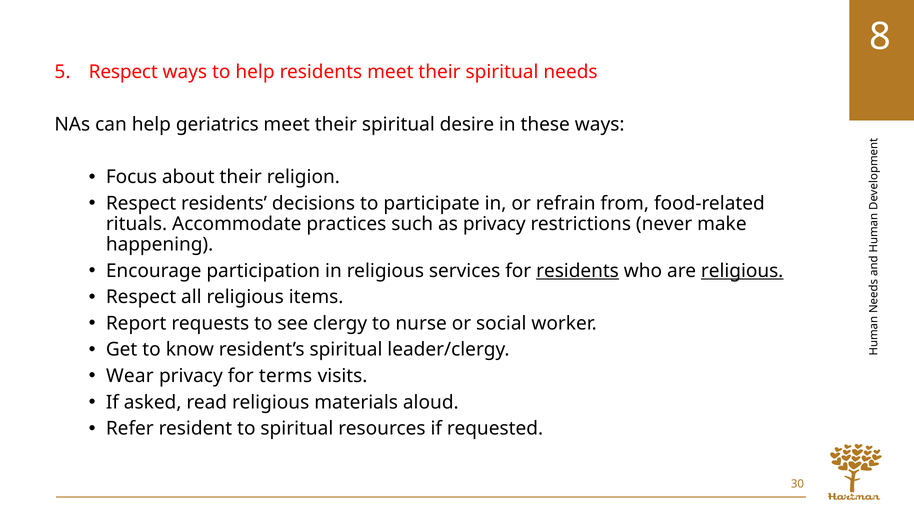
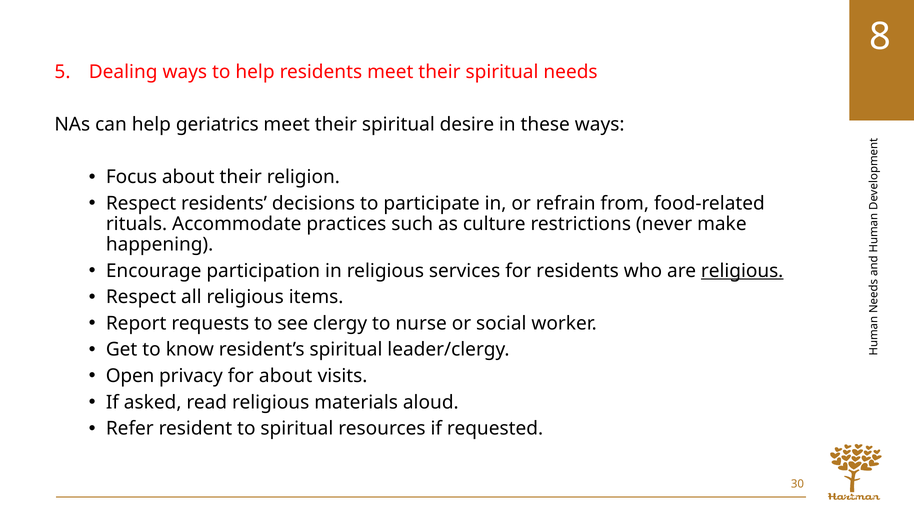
Respect at (123, 72): Respect -> Dealing
as privacy: privacy -> culture
residents at (578, 271) underline: present -> none
Wear: Wear -> Open
for terms: terms -> about
